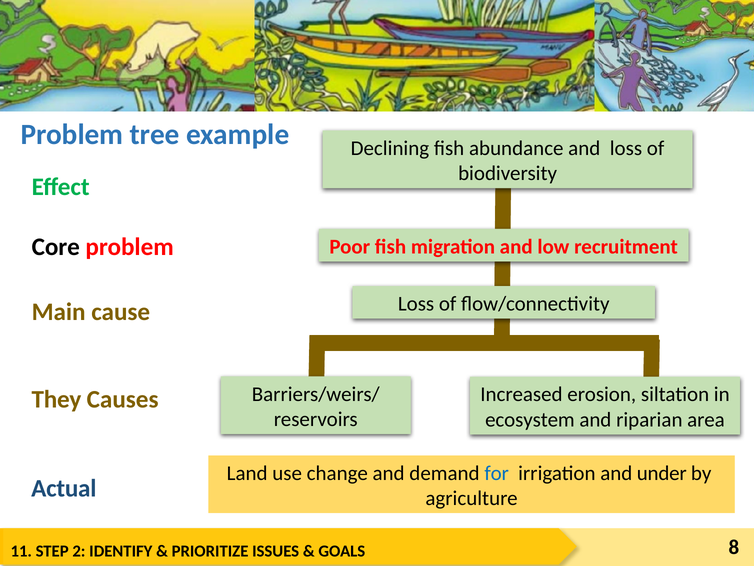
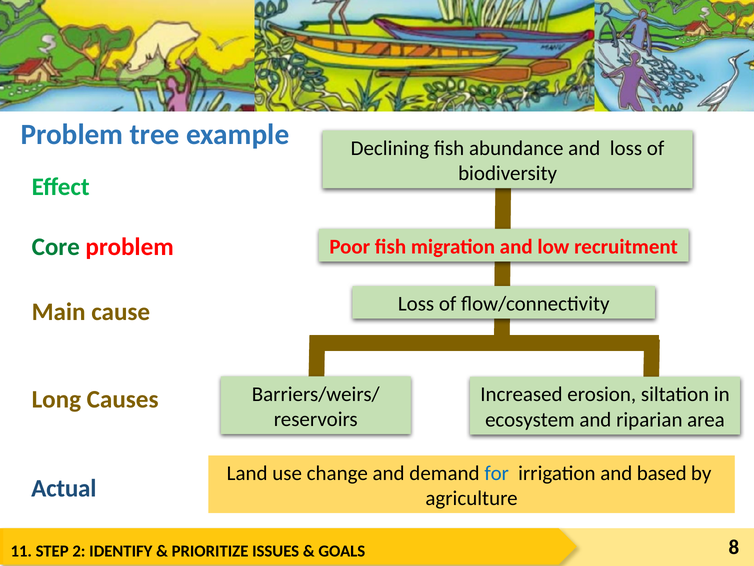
Core colour: black -> green
They: They -> Long
under: under -> based
